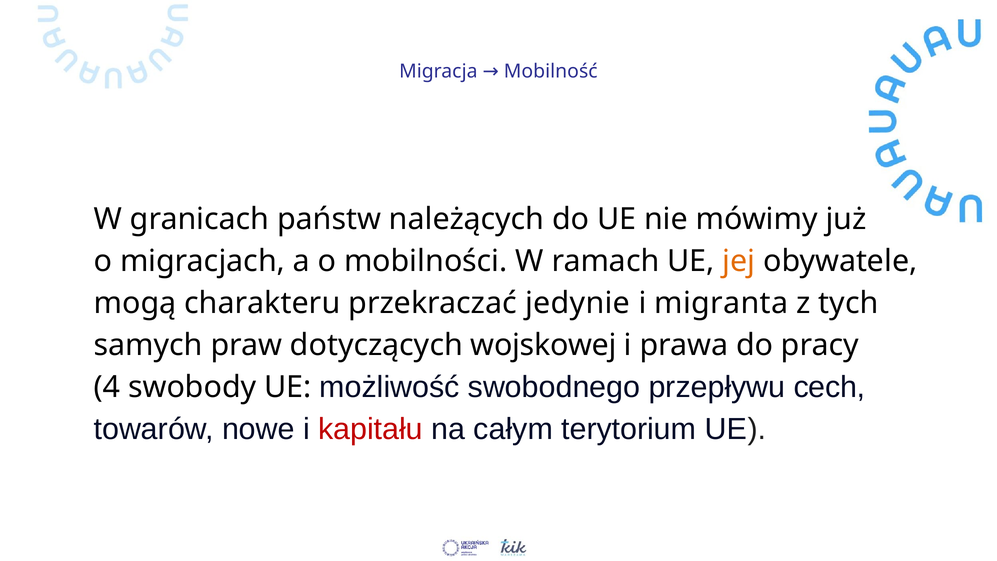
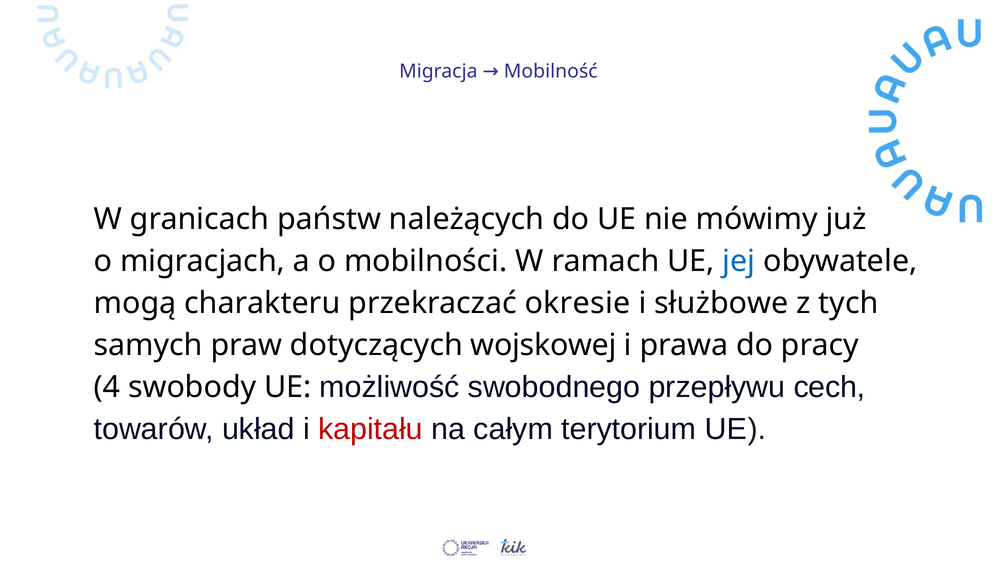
jej colour: orange -> blue
jedynie: jedynie -> okresie
migranta: migranta -> służbowe
nowe: nowe -> układ
